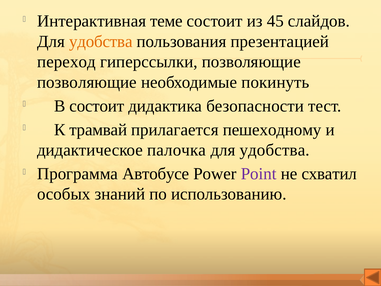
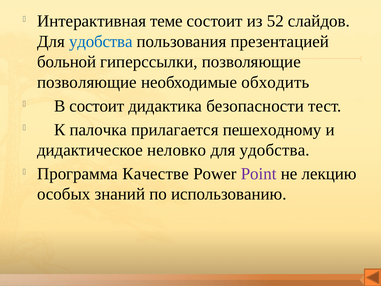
45: 45 -> 52
удобства at (101, 41) colour: orange -> blue
переход: переход -> больной
покинуть: покинуть -> обходить
трамвай: трамвай -> палочка
палочка: палочка -> неловко
Автобусе: Автобусе -> Качестве
схватил: схватил -> лекцию
